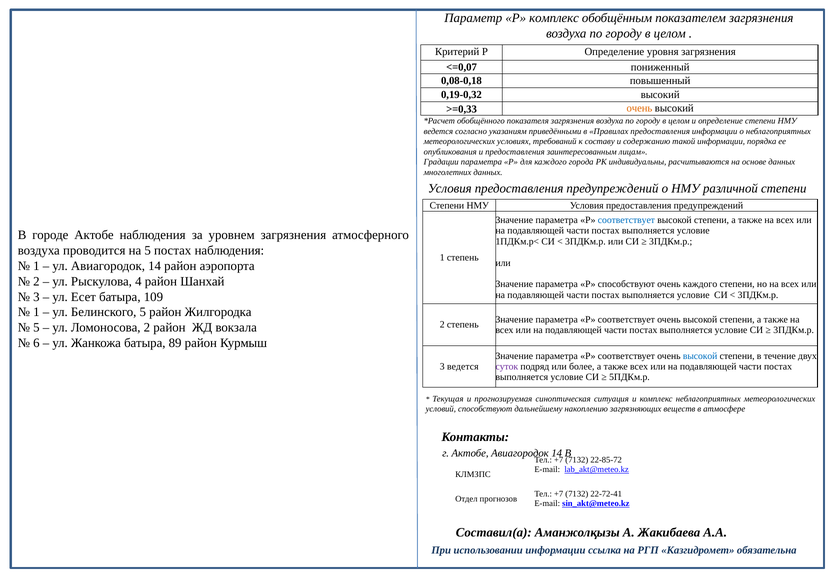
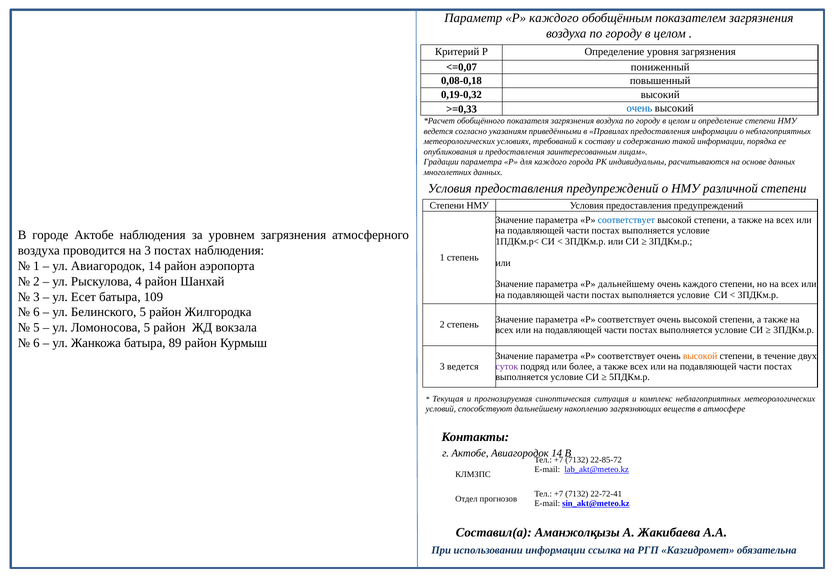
Р комплекс: комплекс -> каждого
очень at (639, 108) colour: orange -> blue
на 5: 5 -> 3
Р способствуют: способствуют -> дальнейшему
1 at (36, 312): 1 -> 6
Ломоносова 2: 2 -> 5
высокой at (700, 356) colour: blue -> orange
